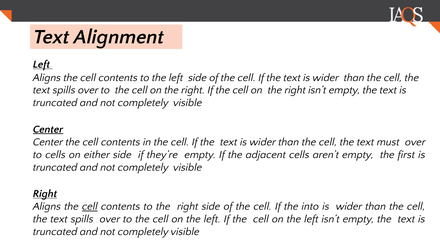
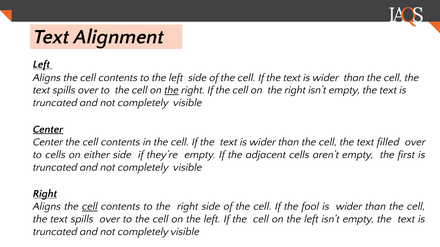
the at (171, 90) underline: none -> present
must: must -> filled
into: into -> fool
